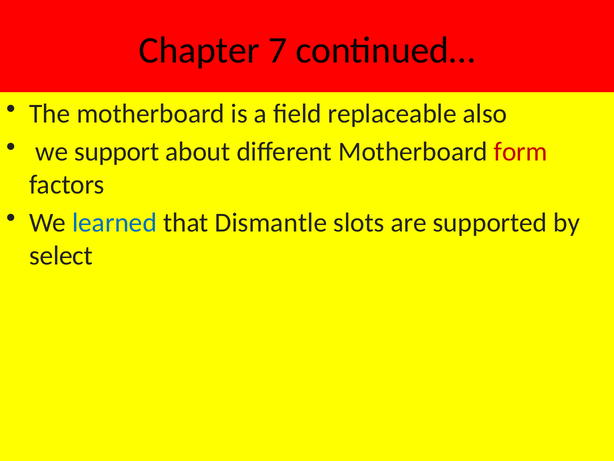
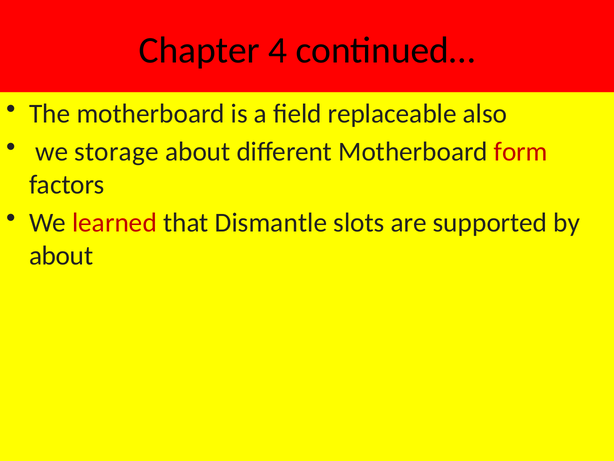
7: 7 -> 4
support: support -> storage
learned colour: blue -> red
select at (61, 255): select -> about
